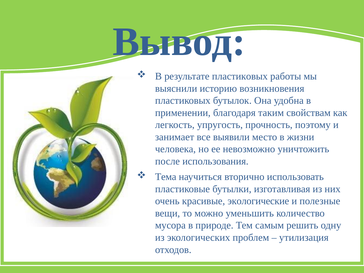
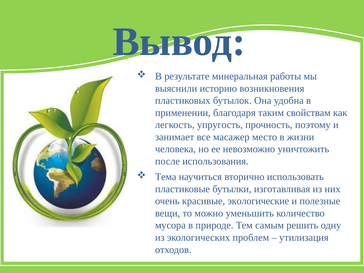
результате пластиковых: пластиковых -> минеральная
выявили: выявили -> масажер
